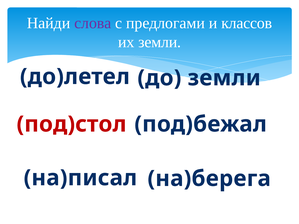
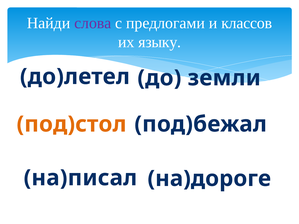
их земли: земли -> языку
под)стол colour: red -> orange
на)берега: на)берега -> на)дороге
